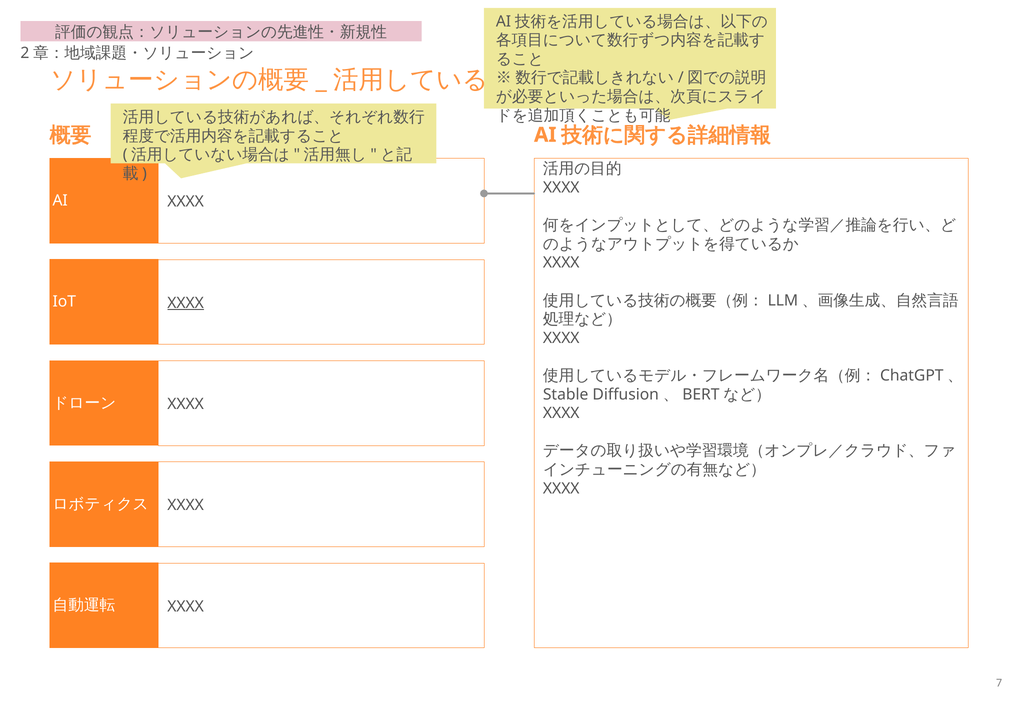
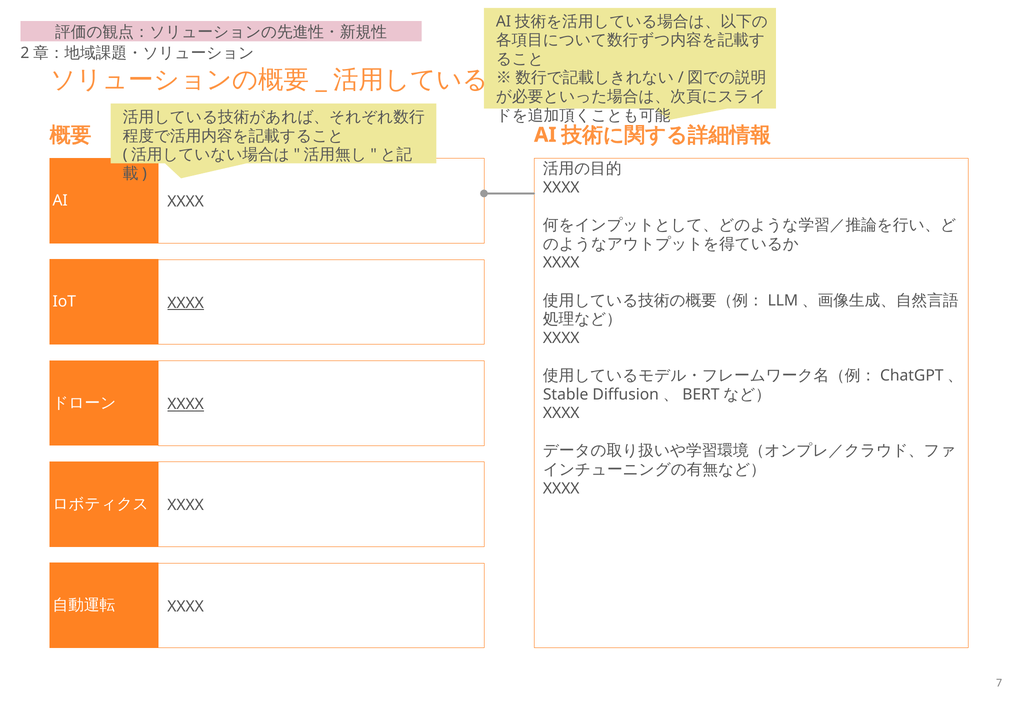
XXXX at (186, 404) underline: none -> present
